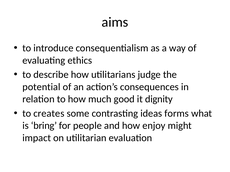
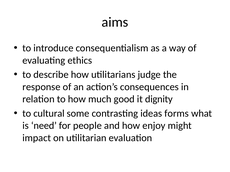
potential: potential -> response
creates: creates -> cultural
bring: bring -> need
